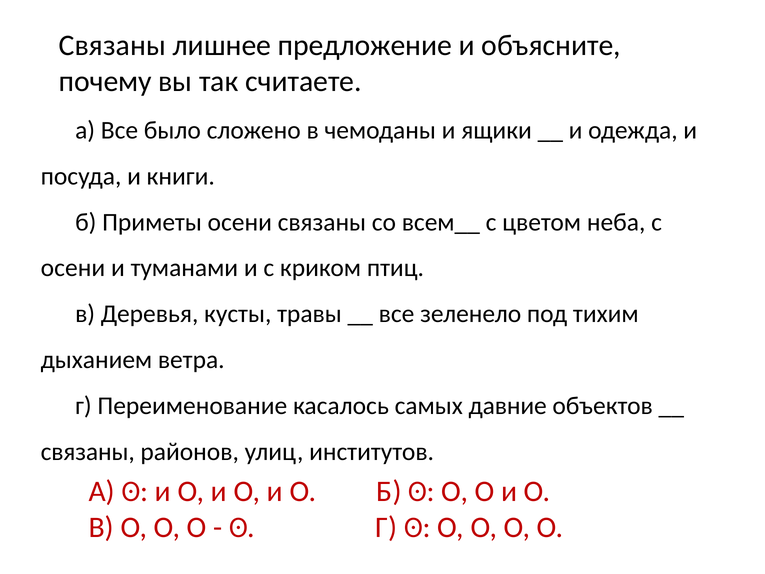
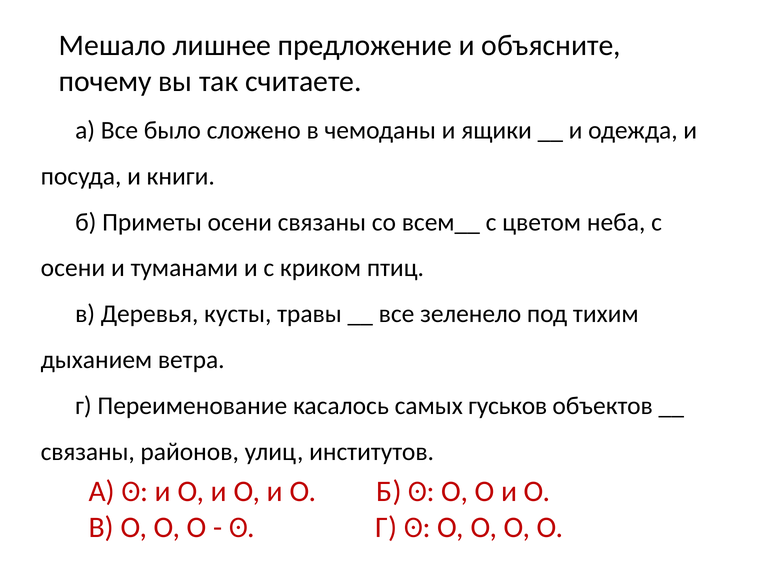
Связаны at (112, 45): Связаны -> Мешало
давние: давние -> гуськов
